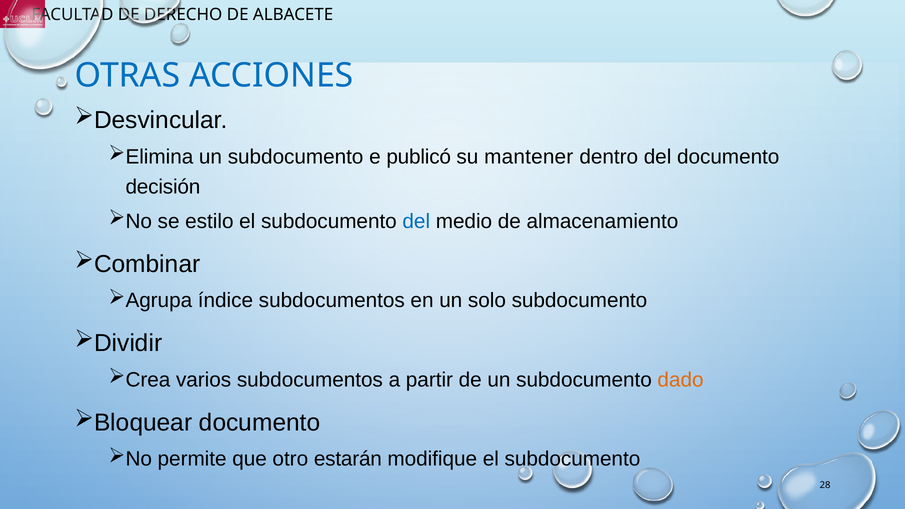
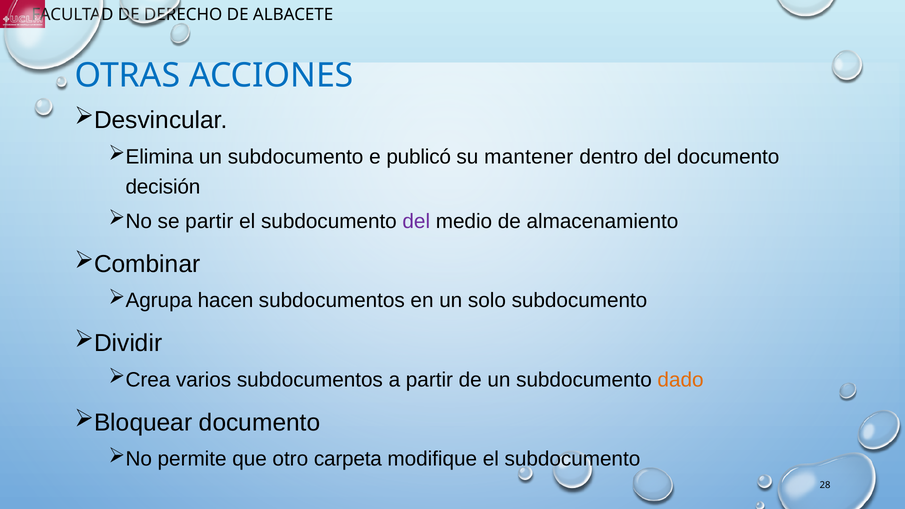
se estilo: estilo -> partir
del at (416, 221) colour: blue -> purple
índice: índice -> hacen
estarán: estarán -> carpeta
